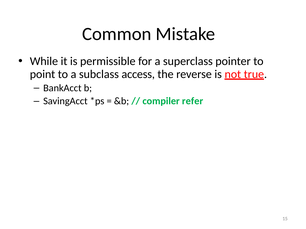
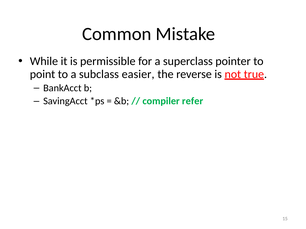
access: access -> easier
